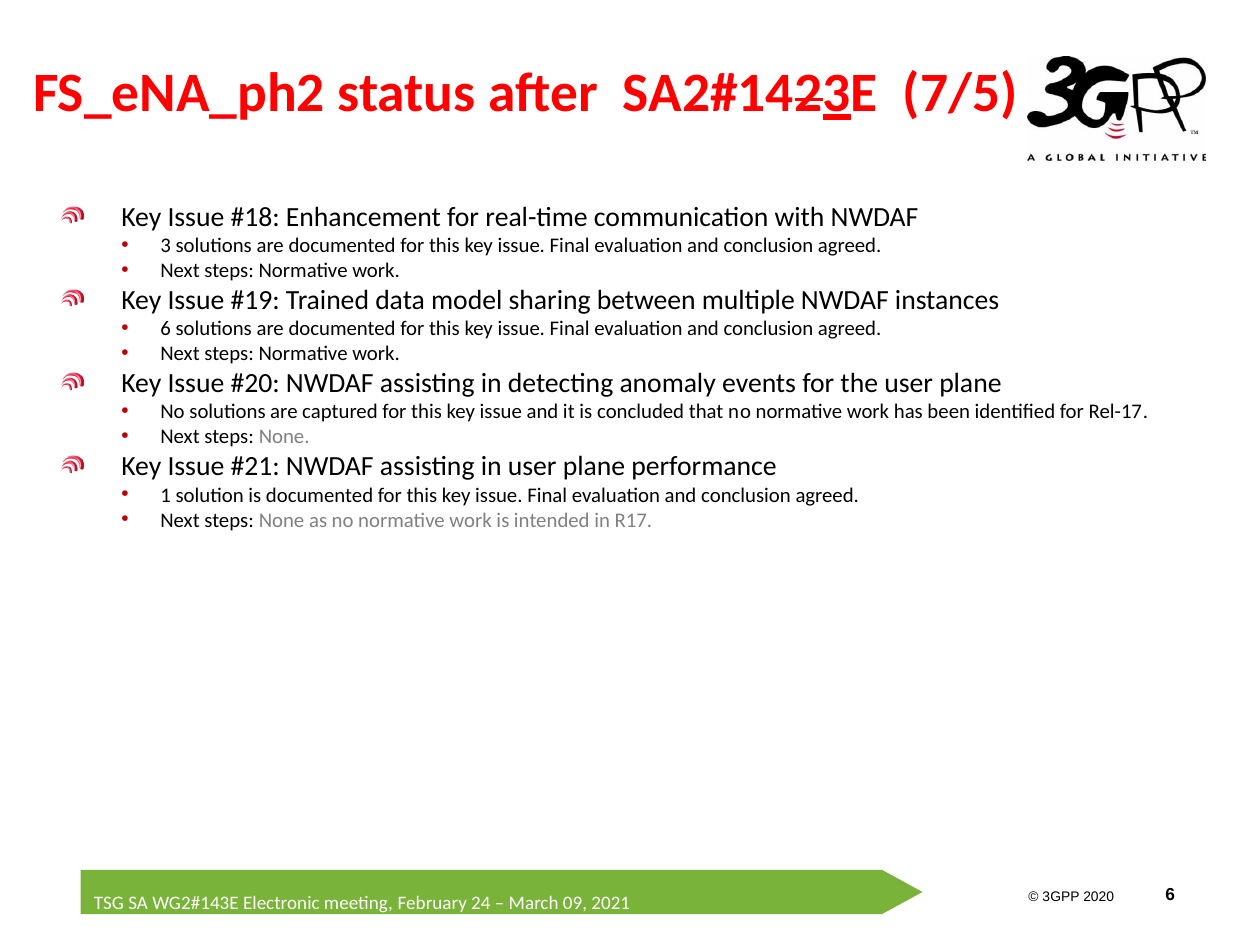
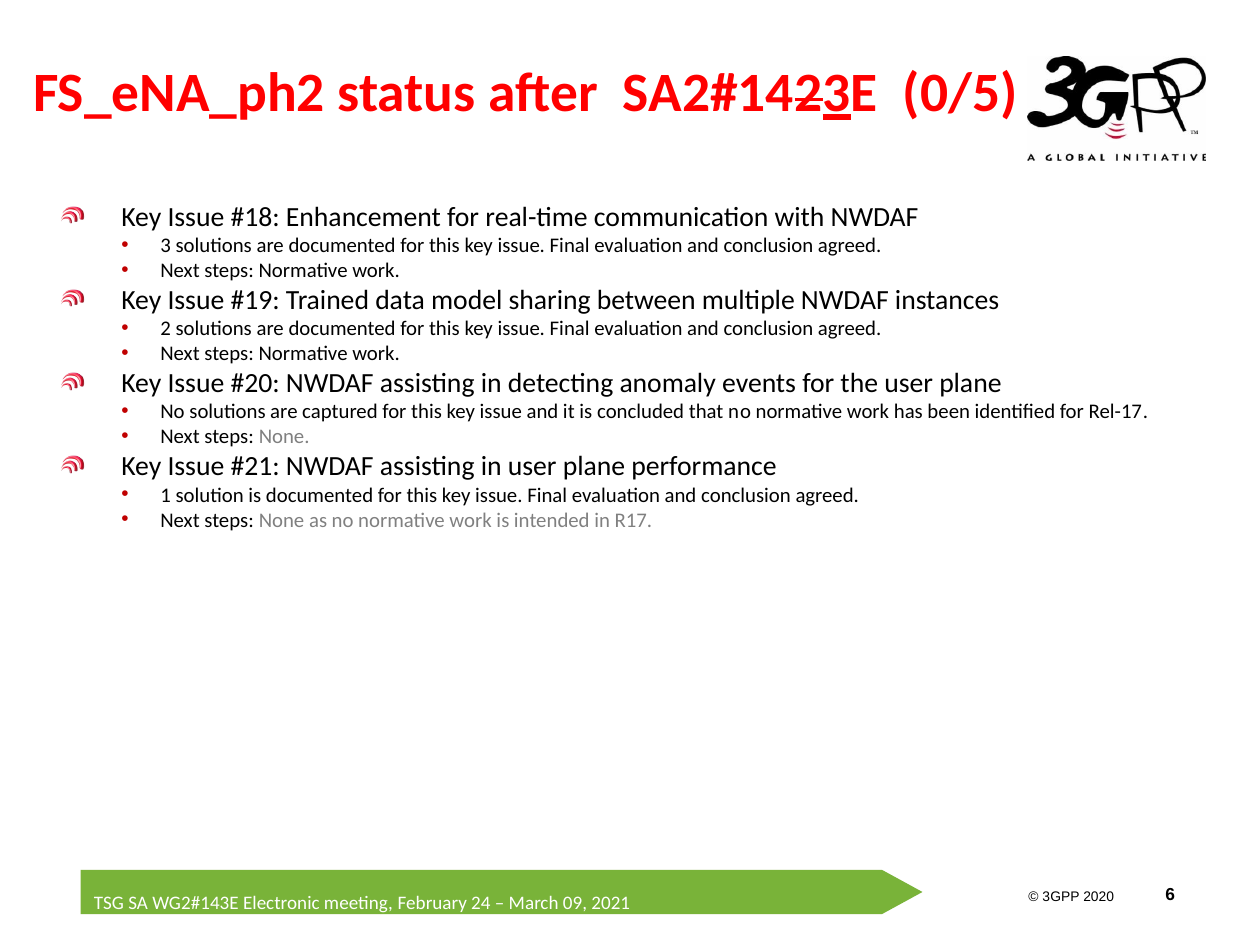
7/5: 7/5 -> 0/5
6 at (166, 329): 6 -> 2
